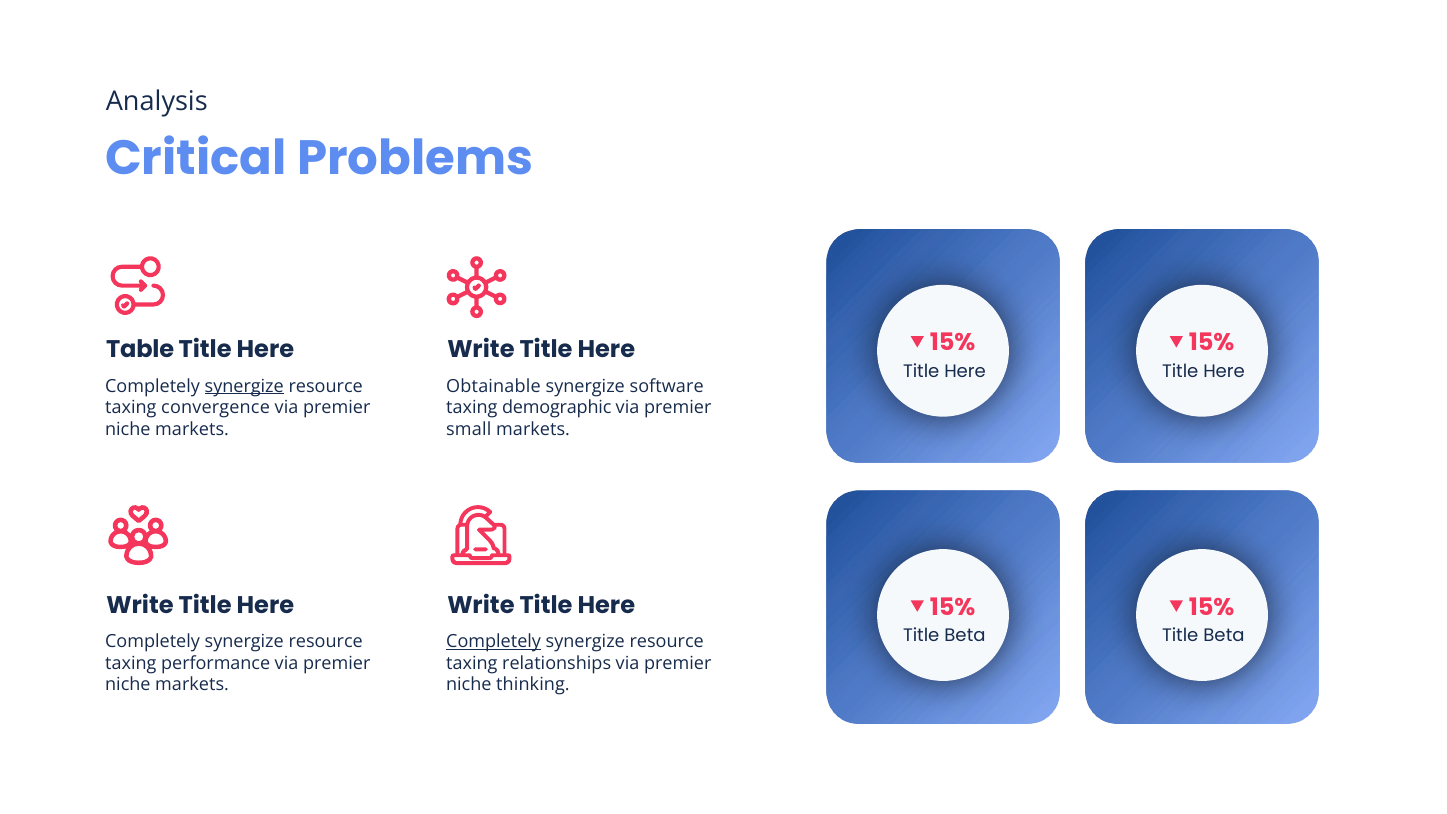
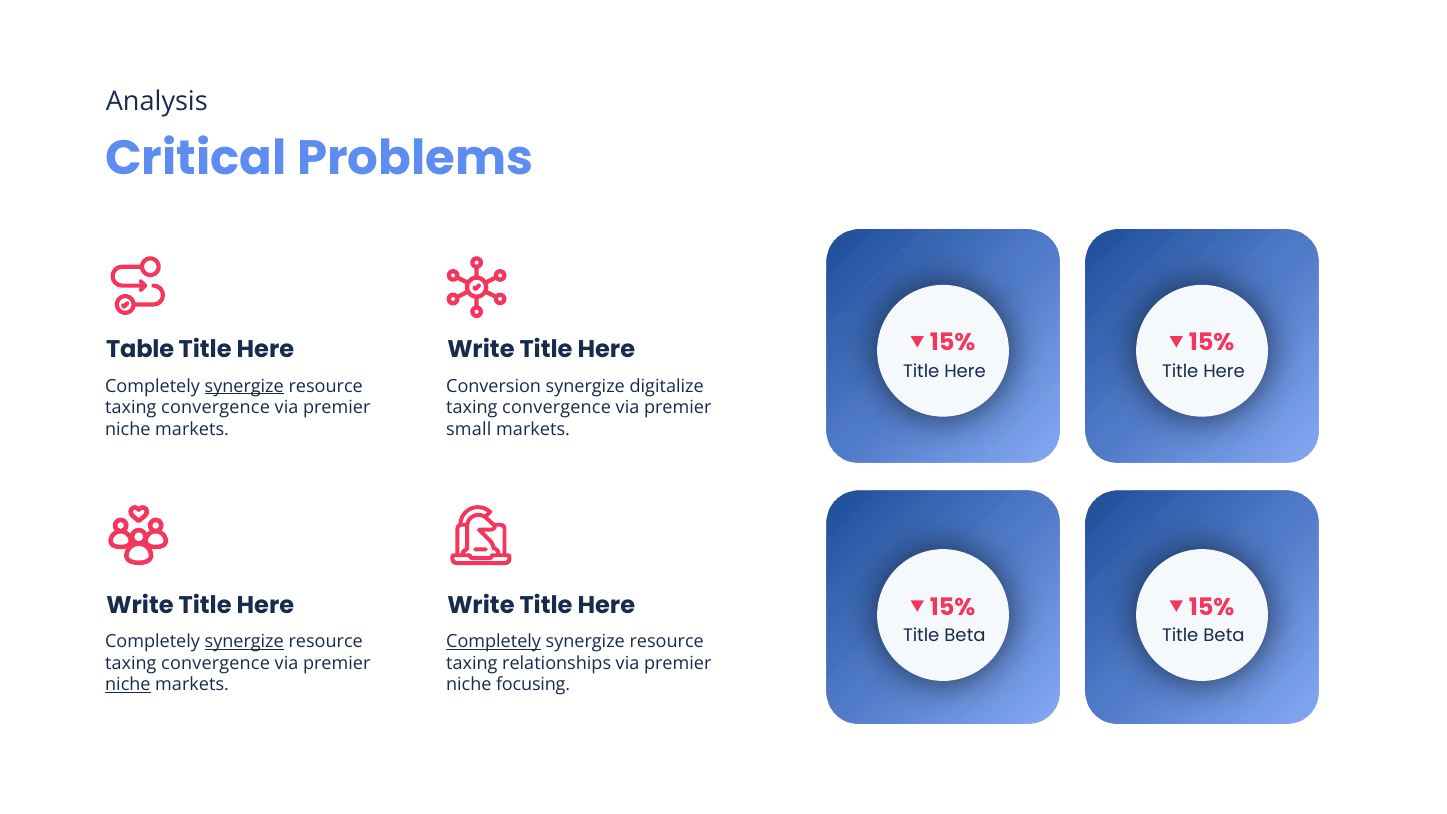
Obtainable: Obtainable -> Conversion
software: software -> digitalize
demographic at (557, 408): demographic -> convergence
synergize at (244, 642) underline: none -> present
performance at (216, 663): performance -> convergence
niche at (128, 685) underline: none -> present
thinking: thinking -> focusing
